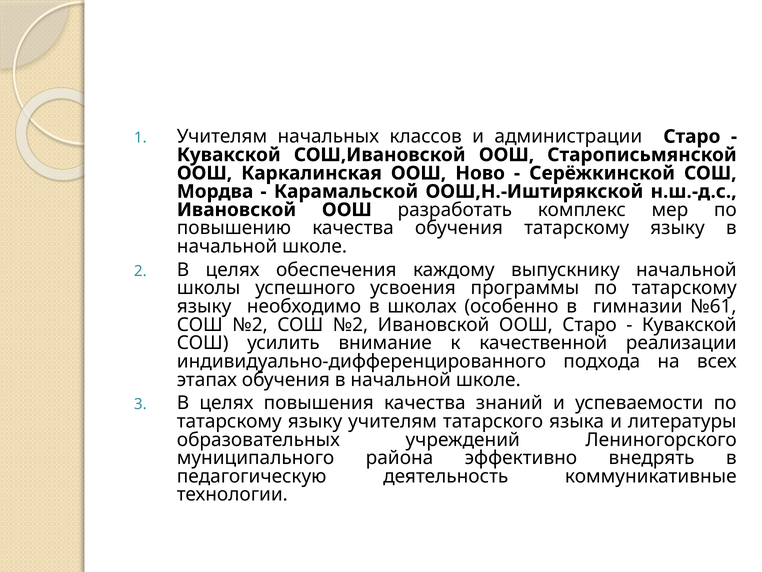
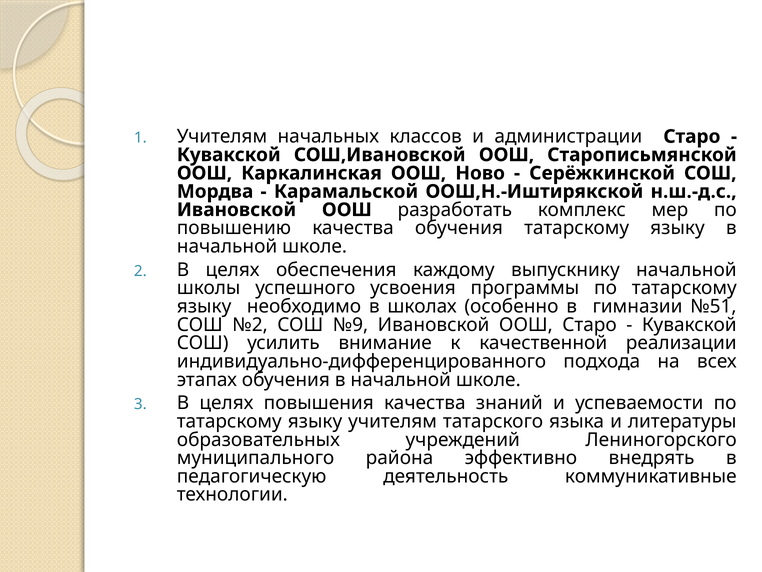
№61: №61 -> №51
№2 СОШ №2: №2 -> №9
